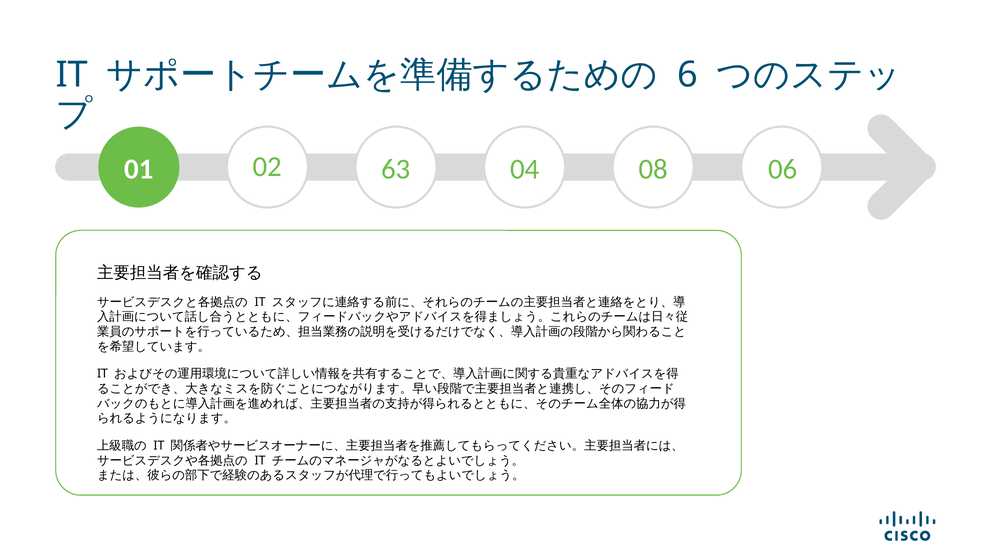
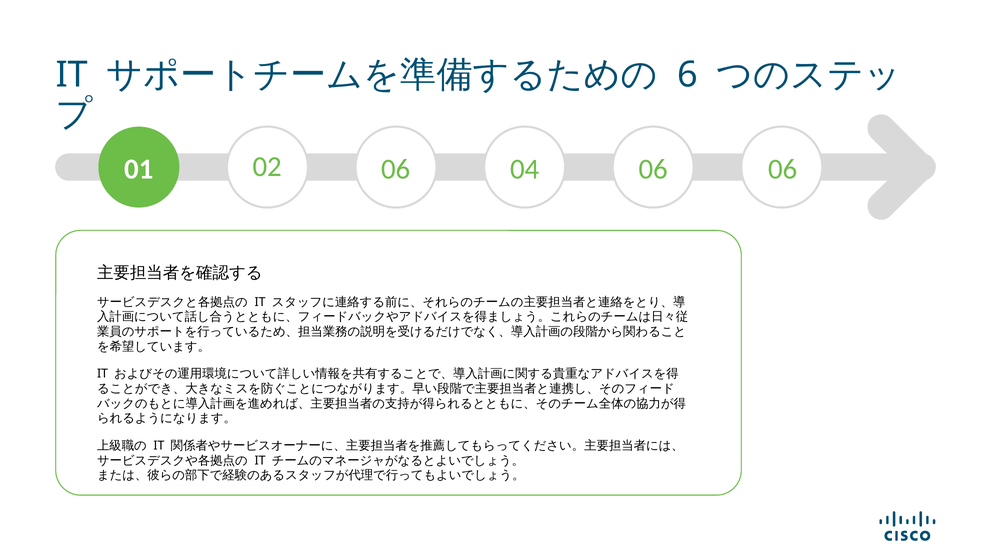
01 63: 63 -> 06
04 08: 08 -> 06
